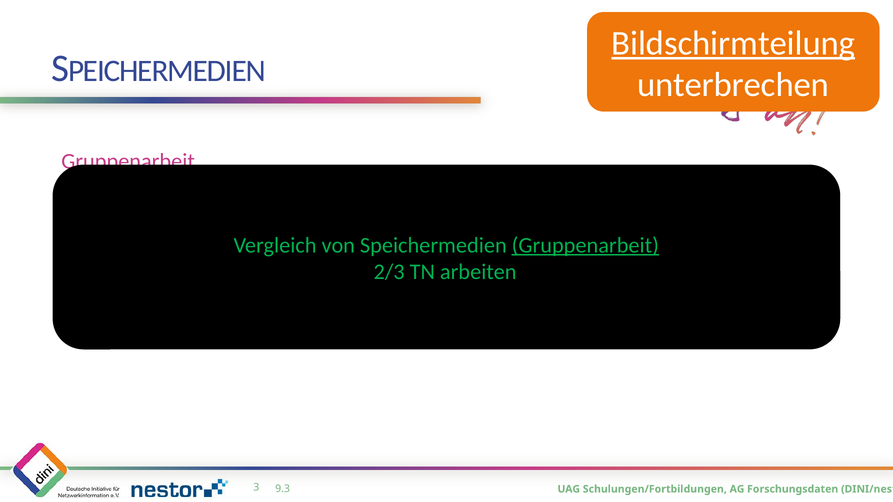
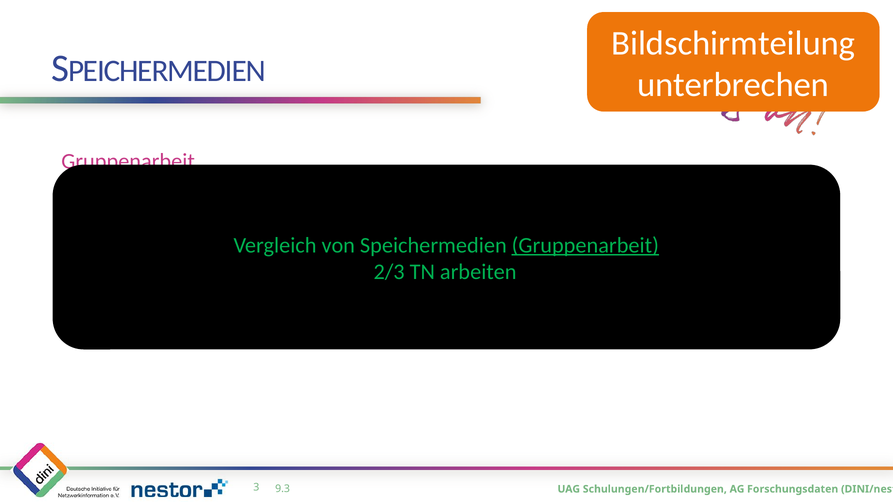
Bildschirmteilung underline: present -> none
